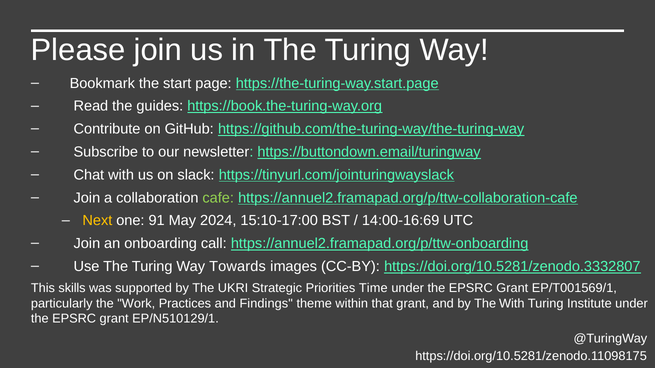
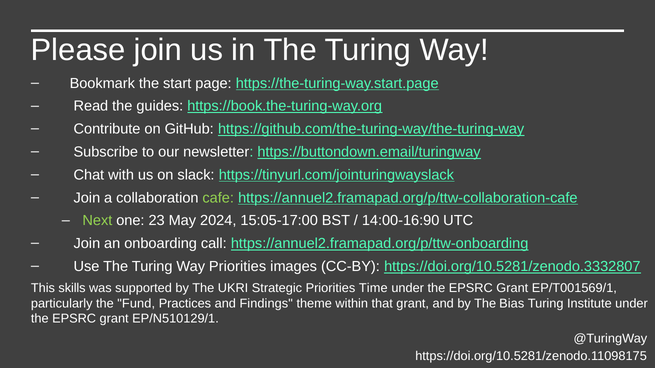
Next colour: yellow -> light green
91: 91 -> 23
15:10-17:00: 15:10-17:00 -> 15:05-17:00
14:00-16:69: 14:00-16:69 -> 14:00-16:90
Way Towards: Towards -> Priorities
Work: Work -> Fund
The With: With -> Bias
